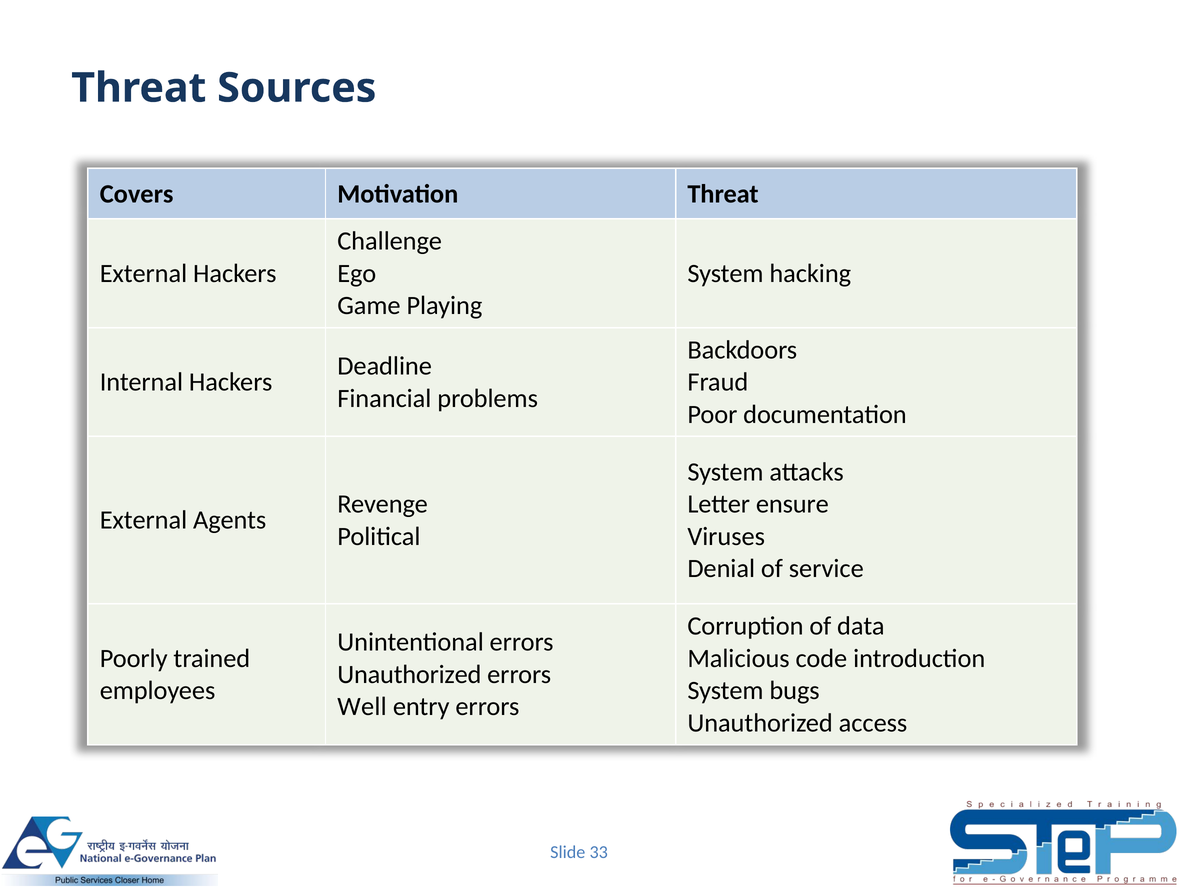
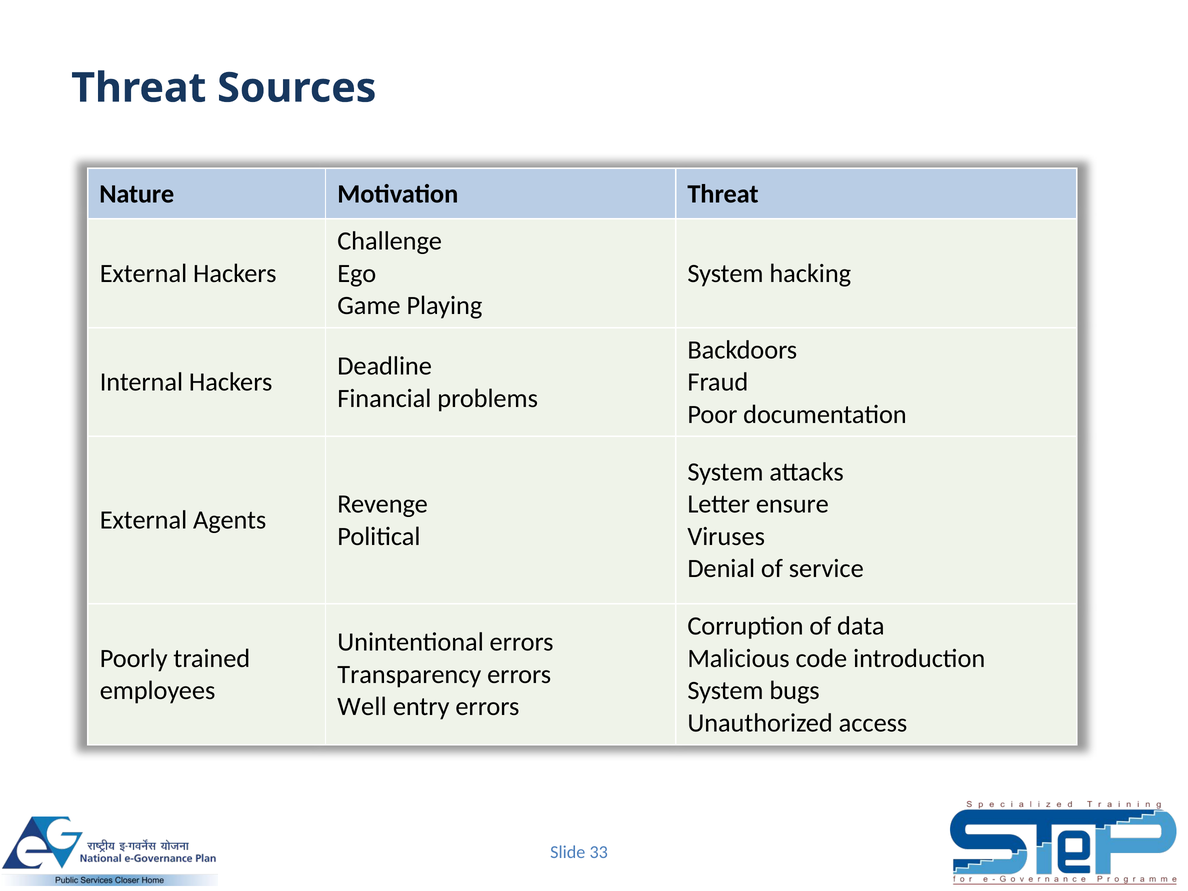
Covers: Covers -> Nature
Unauthorized at (409, 674): Unauthorized -> Transparency
